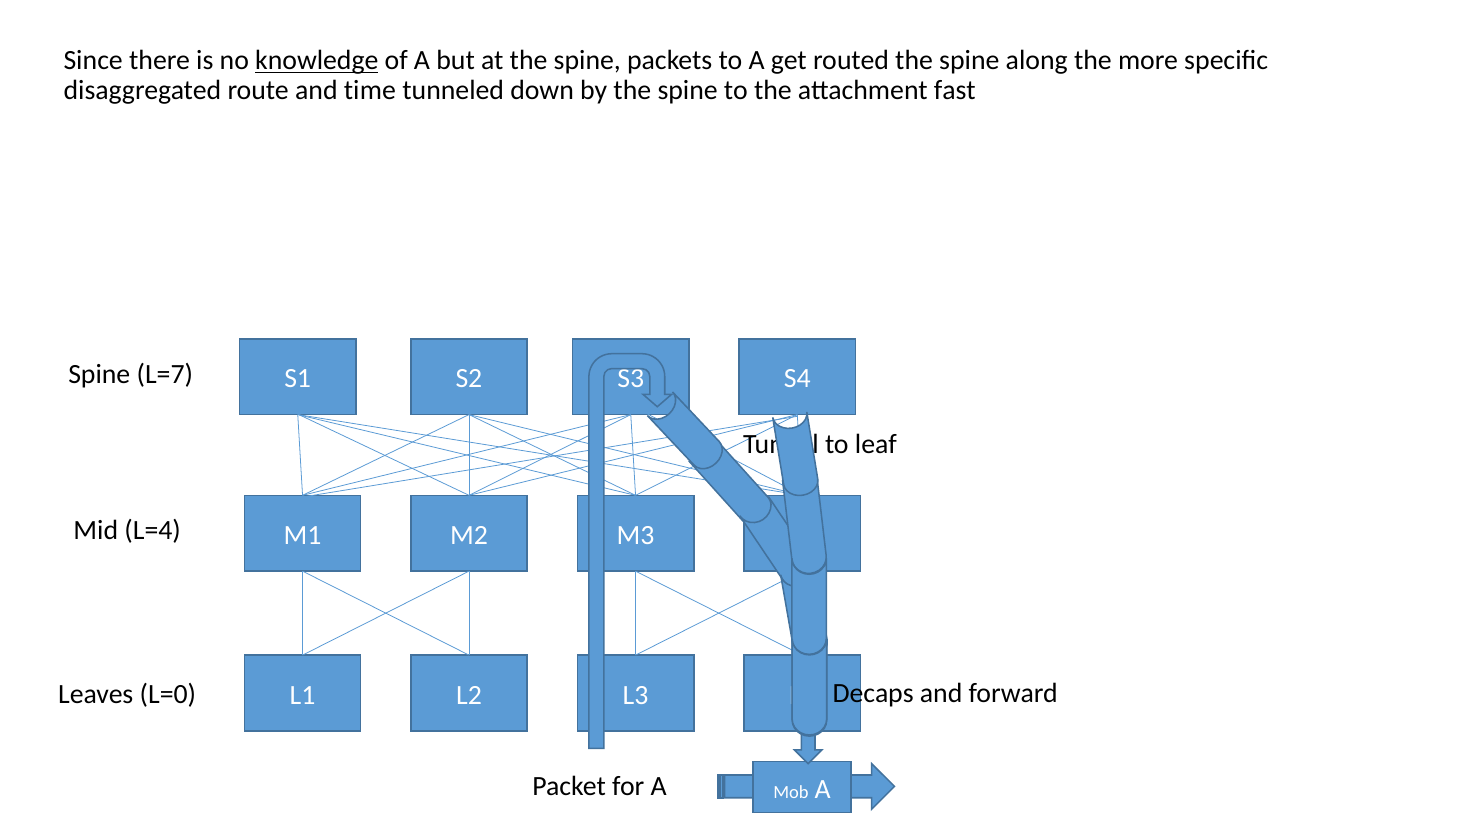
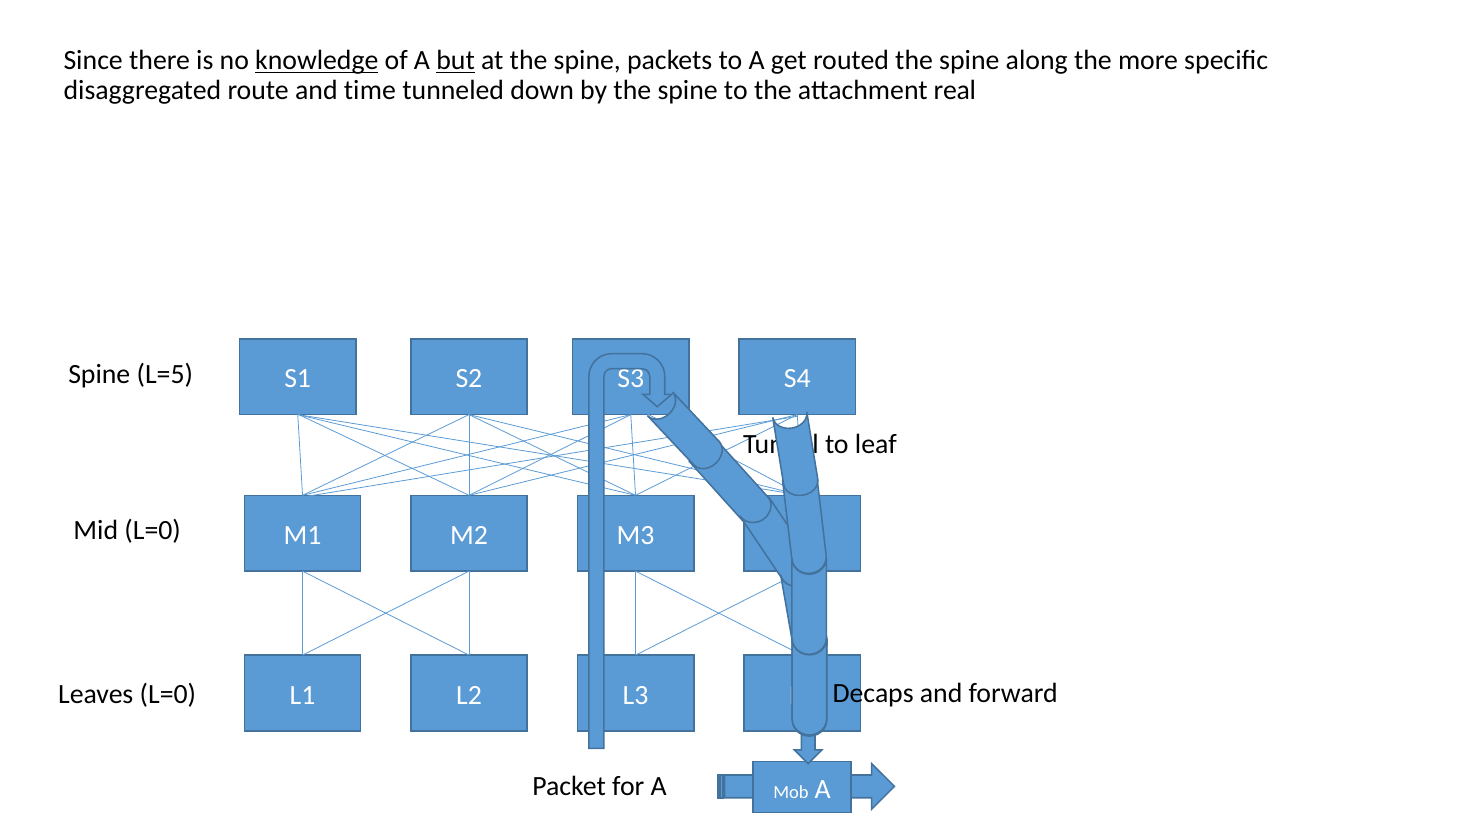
but underline: none -> present
fast: fast -> real
L=7: L=7 -> L=5
Mid L=4: L=4 -> L=0
